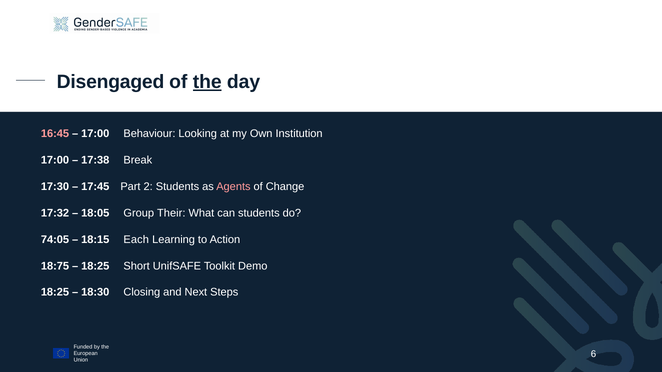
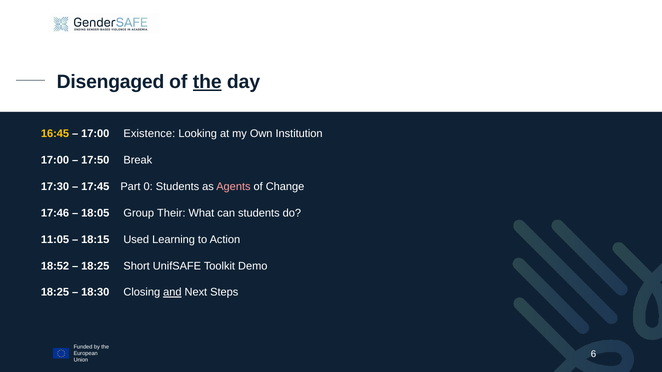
16:45 colour: pink -> yellow
Behaviour: Behaviour -> Existence
17:38: 17:38 -> 17:50
2: 2 -> 0
17:32: 17:32 -> 17:46
74:05: 74:05 -> 11:05
Each: Each -> Used
18:75: 18:75 -> 18:52
and underline: none -> present
